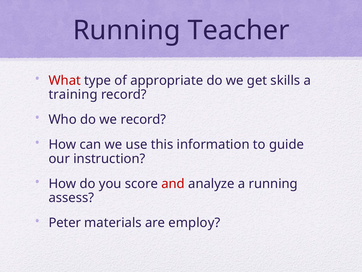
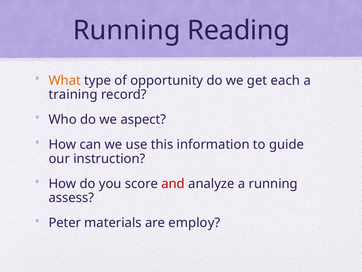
Teacher: Teacher -> Reading
What colour: red -> orange
appropriate: appropriate -> opportunity
skills: skills -> each
we record: record -> aspect
